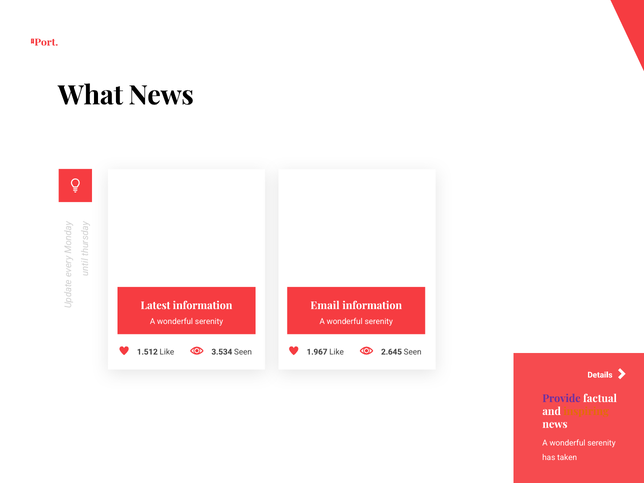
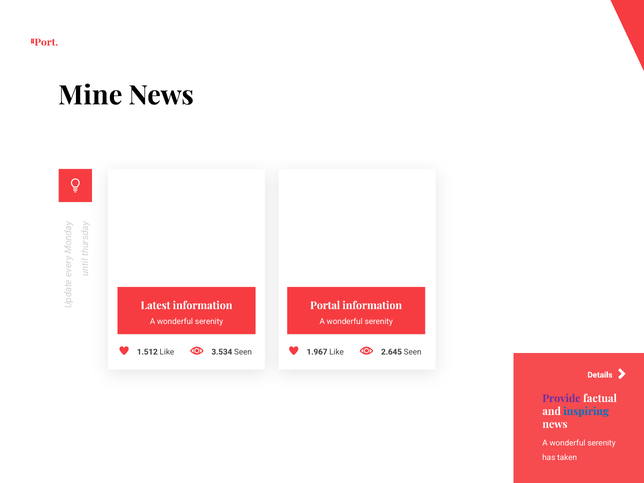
What: What -> Mine
Email: Email -> Portal
inspiring colour: orange -> blue
